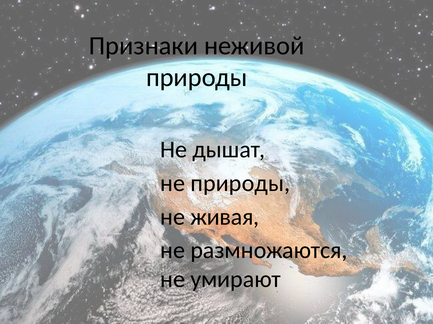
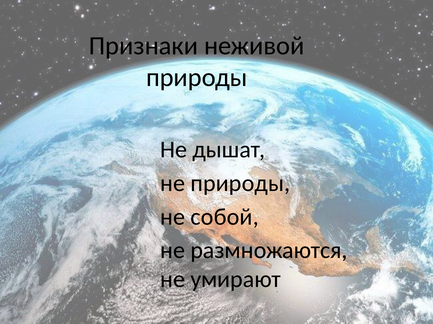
живая: живая -> собой
